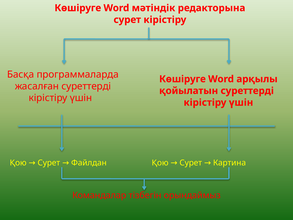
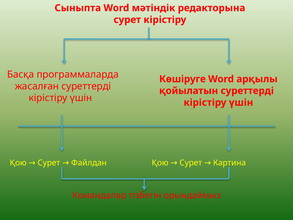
Көшіруге at (78, 8): Көшіруге -> Сыныпта
